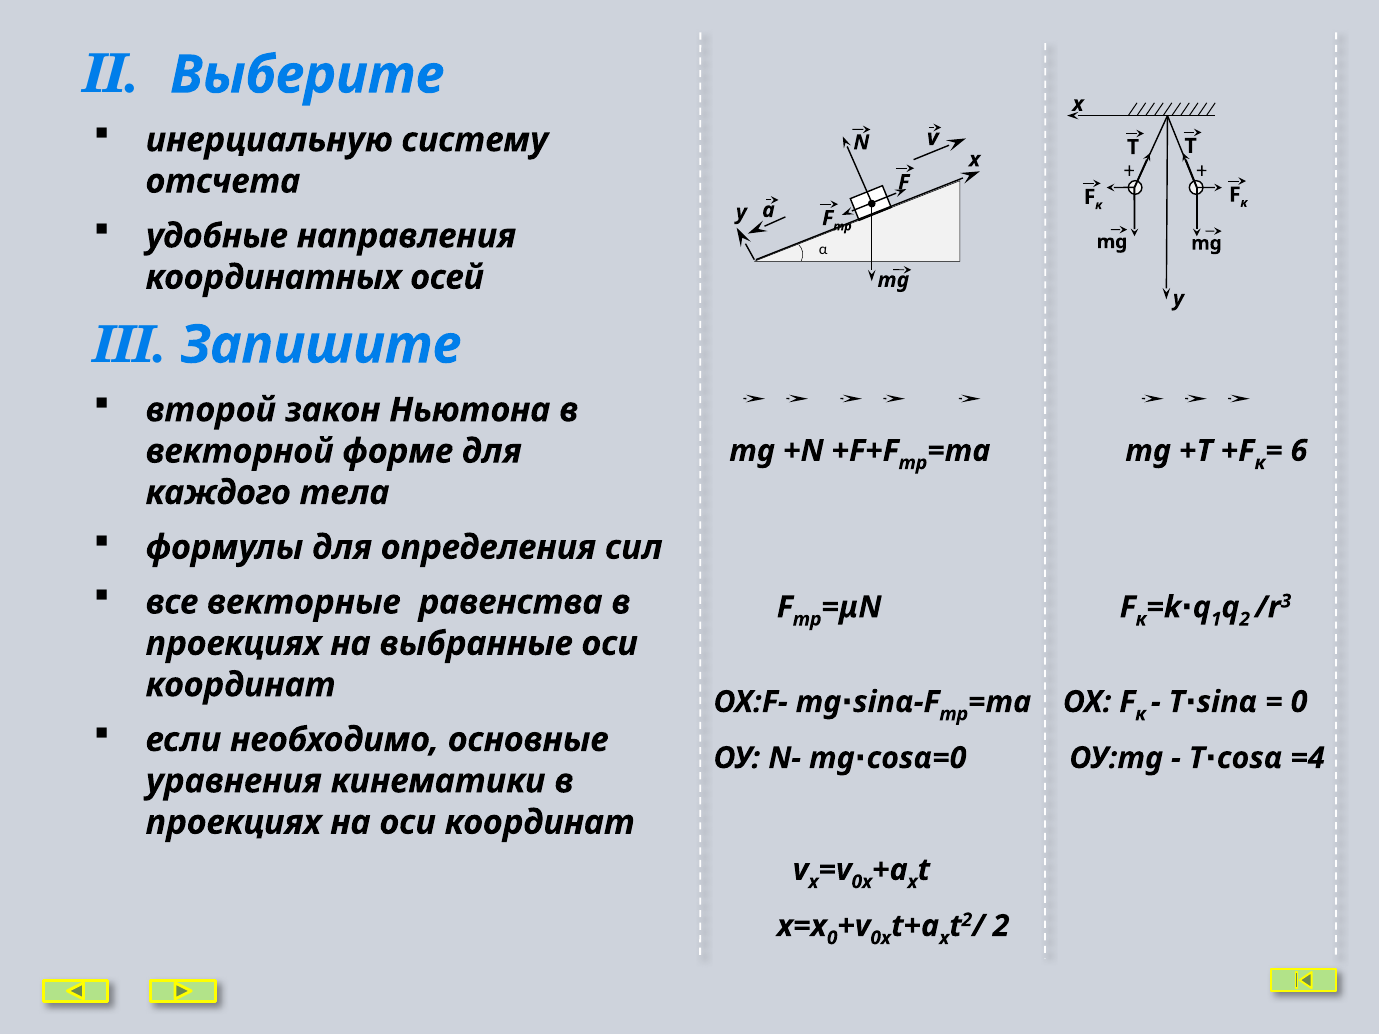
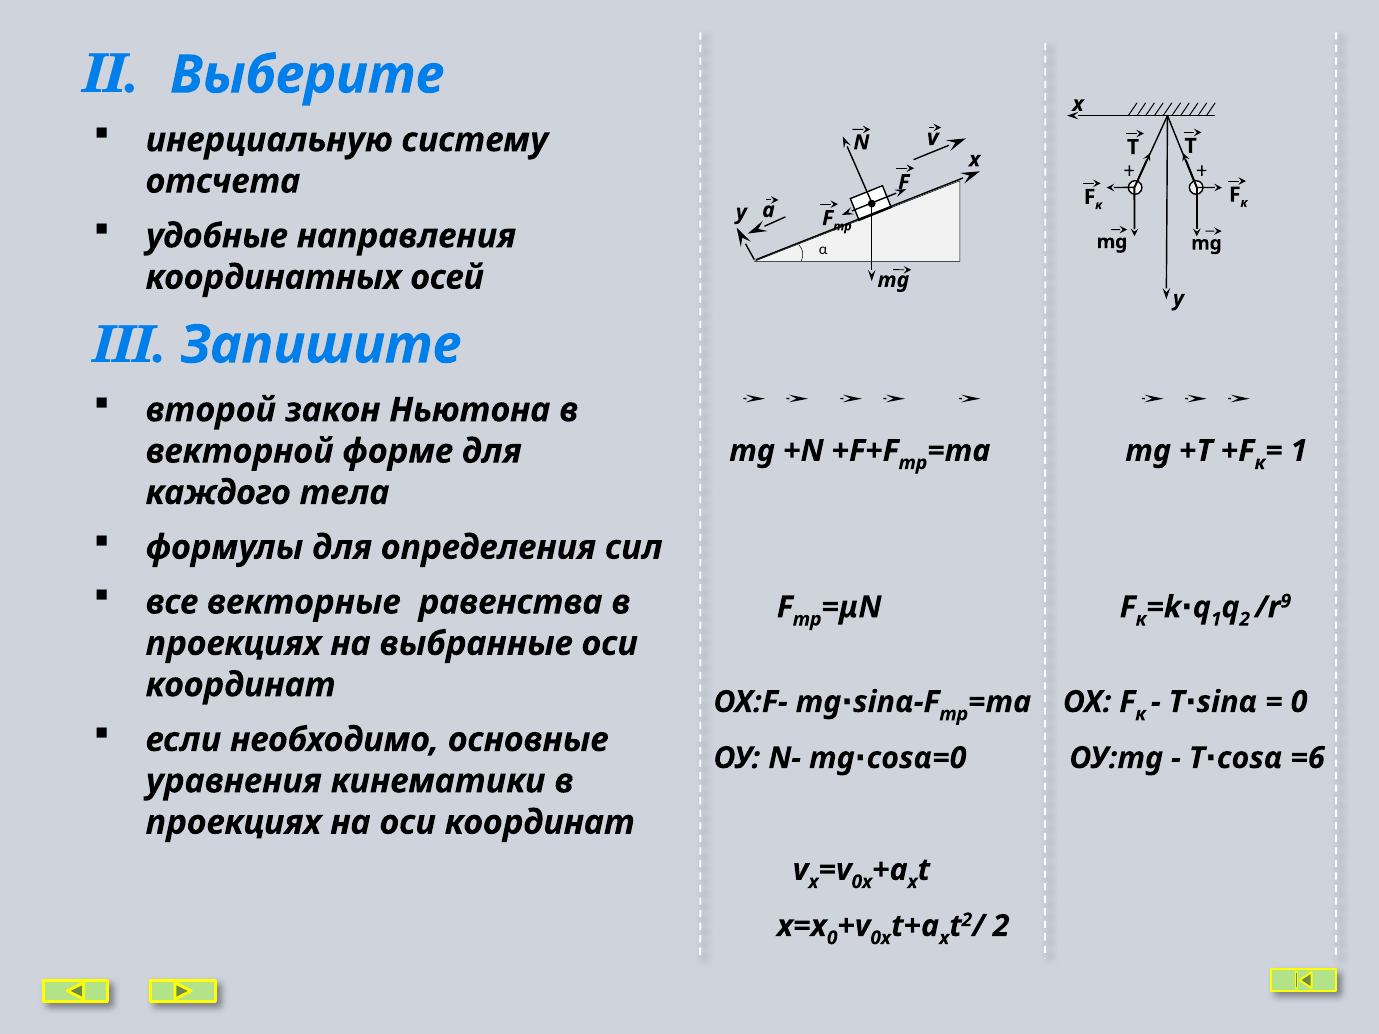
6 at (1299, 451): 6 -> 1
3: 3 -> 9
=4: =4 -> =6
